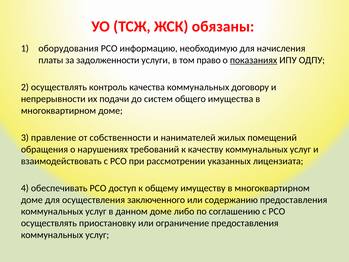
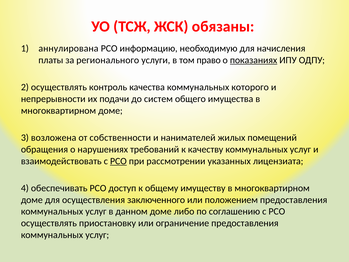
оборудования: оборудования -> аннулирована
задолженности: задолженности -> регионального
договору: договору -> которого
правление: правление -> возложена
РСО at (118, 161) underline: none -> present
содержанию: содержанию -> положением
